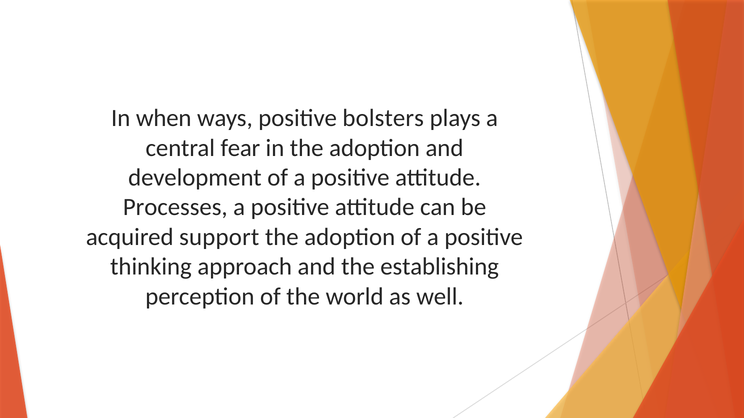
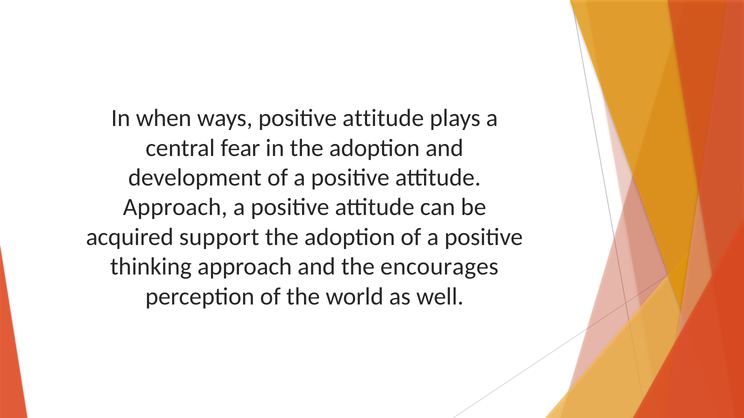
ways positive bolsters: bolsters -> attitude
Processes at (175, 208): Processes -> Approach
establishing: establishing -> encourages
